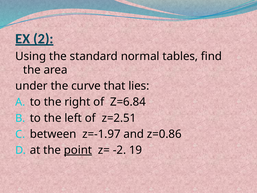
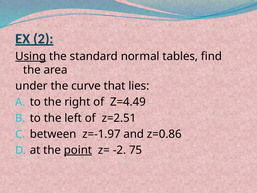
Using underline: none -> present
Z=6.84: Z=6.84 -> Z=4.49
19: 19 -> 75
